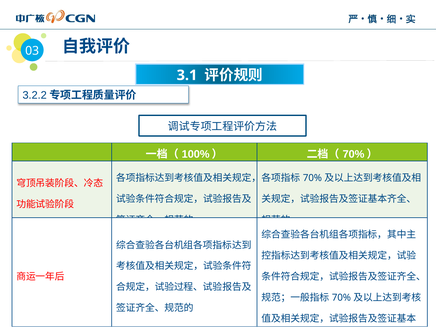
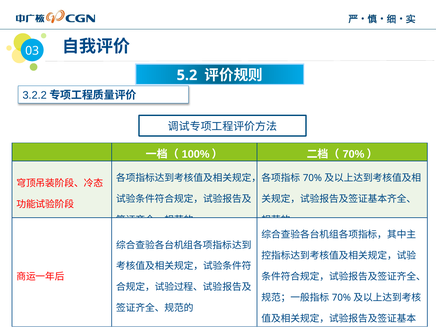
3.1: 3.1 -> 5.2
